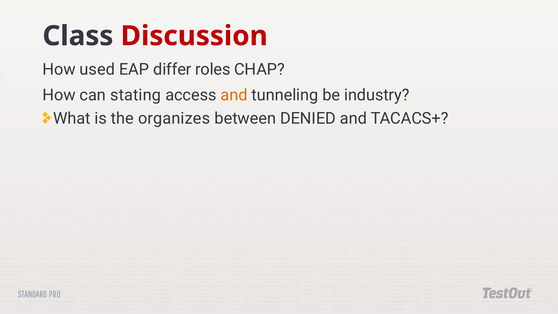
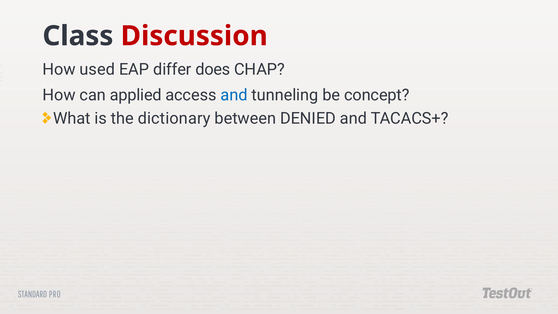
roles: roles -> does
stating: stating -> applied
and at (234, 95) colour: orange -> blue
industry: industry -> concept
organizes: organizes -> dictionary
